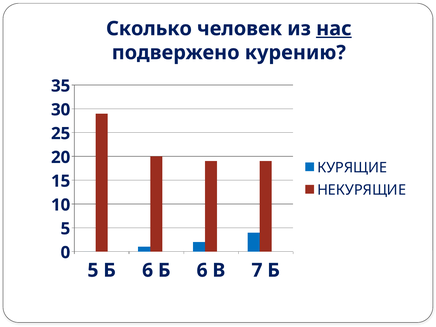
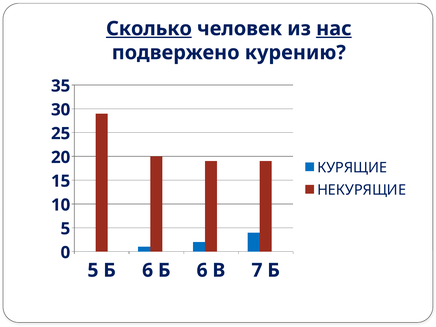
Сколько underline: none -> present
